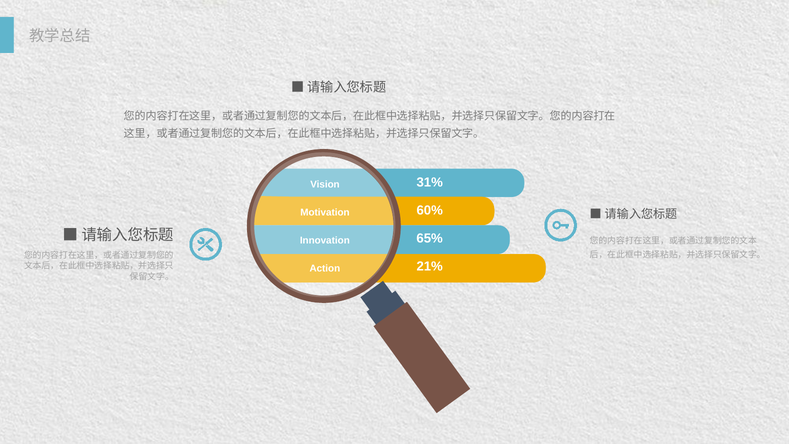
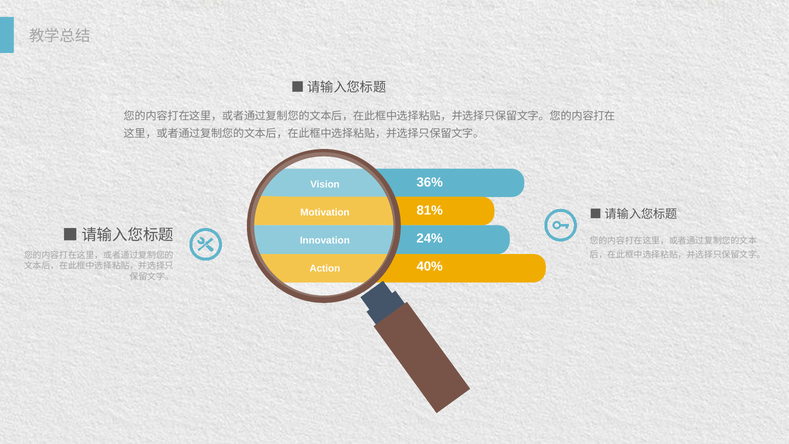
31%: 31% -> 36%
60%: 60% -> 81%
65%: 65% -> 24%
21%: 21% -> 40%
